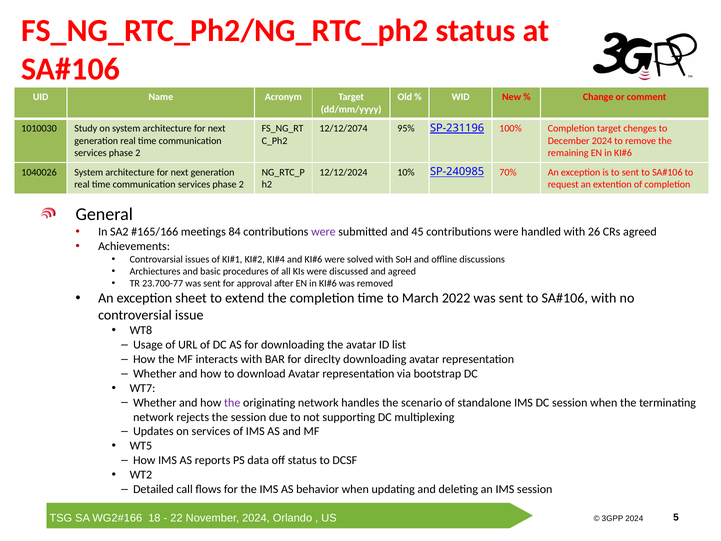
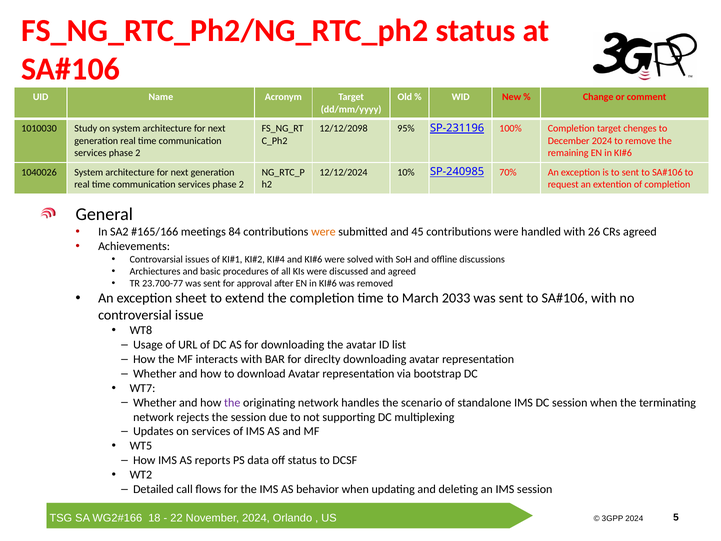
12/12/2074: 12/12/2074 -> 12/12/2098
were at (323, 232) colour: purple -> orange
2022: 2022 -> 2033
